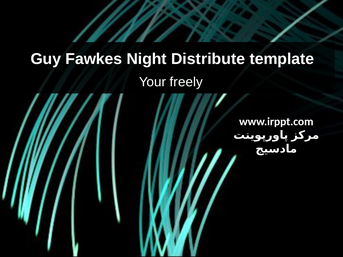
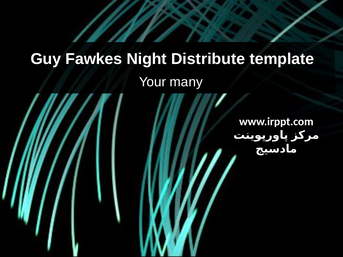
freely: freely -> many
